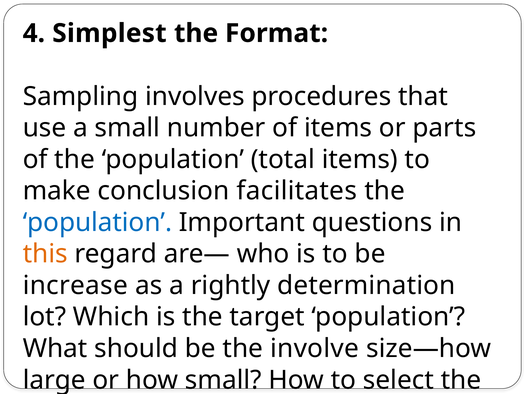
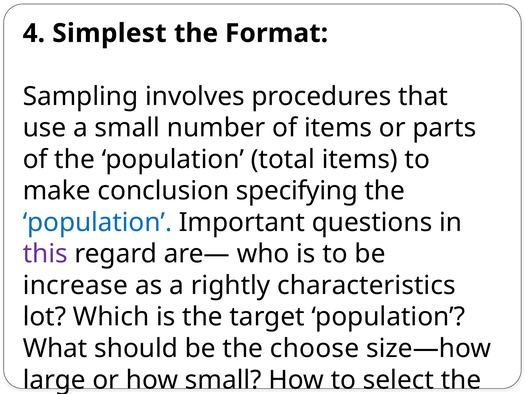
facilitates: facilitates -> specifying
this colour: orange -> purple
determination: determination -> characteristics
involve: involve -> choose
